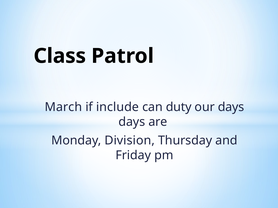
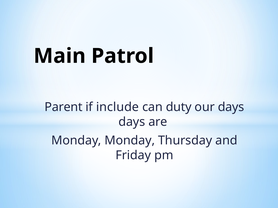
Class: Class -> Main
March: March -> Parent
Monday Division: Division -> Monday
